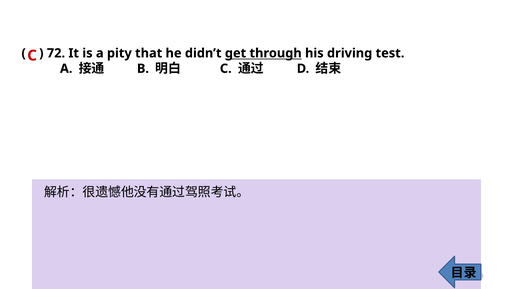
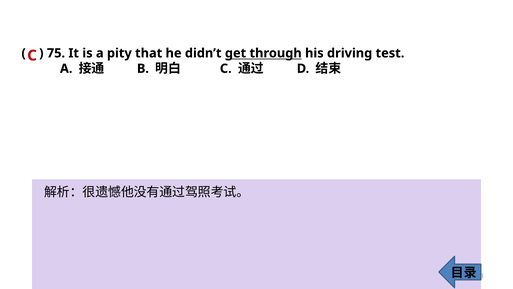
72: 72 -> 75
